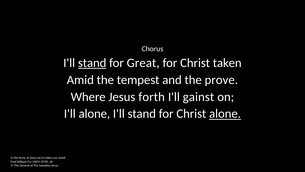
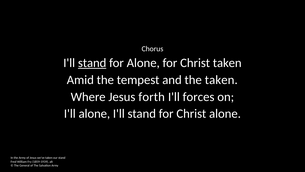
for Great: Great -> Alone
the prove: prove -> taken
gainst: gainst -> forces
alone at (225, 113) underline: present -> none
